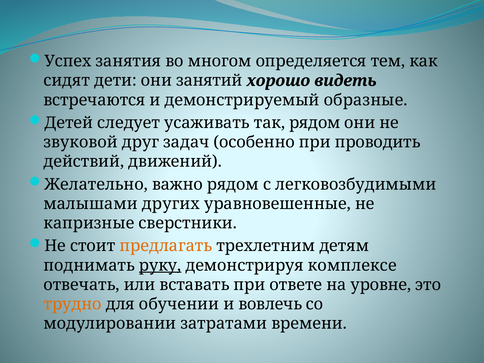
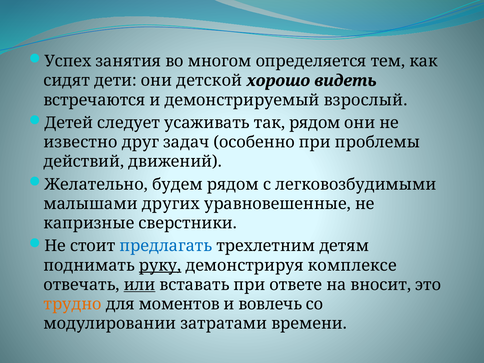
занятий: занятий -> детской
образные: образные -> взрослый
звуковой: звуковой -> известно
проводить: проводить -> проблемы
важно: важно -> будем
предлагать colour: orange -> blue
или underline: none -> present
уровне: уровне -> вносит
обучении: обучении -> моментов
